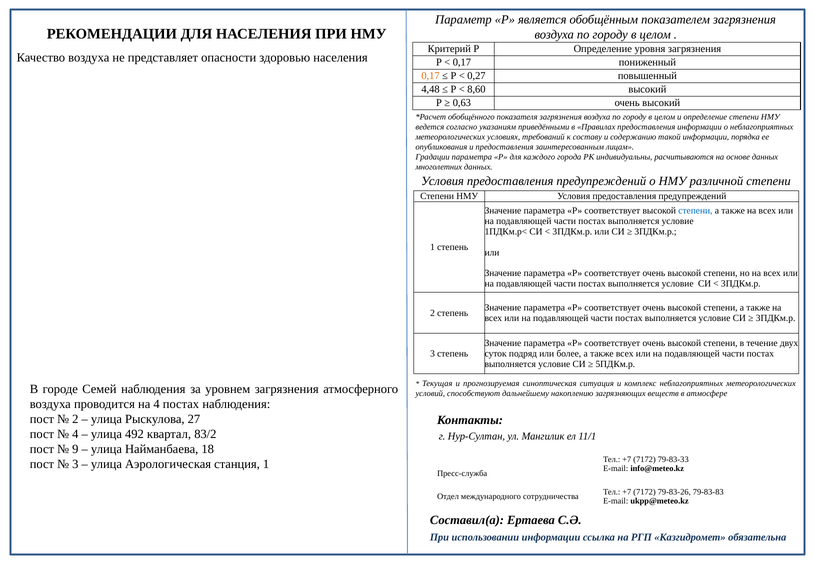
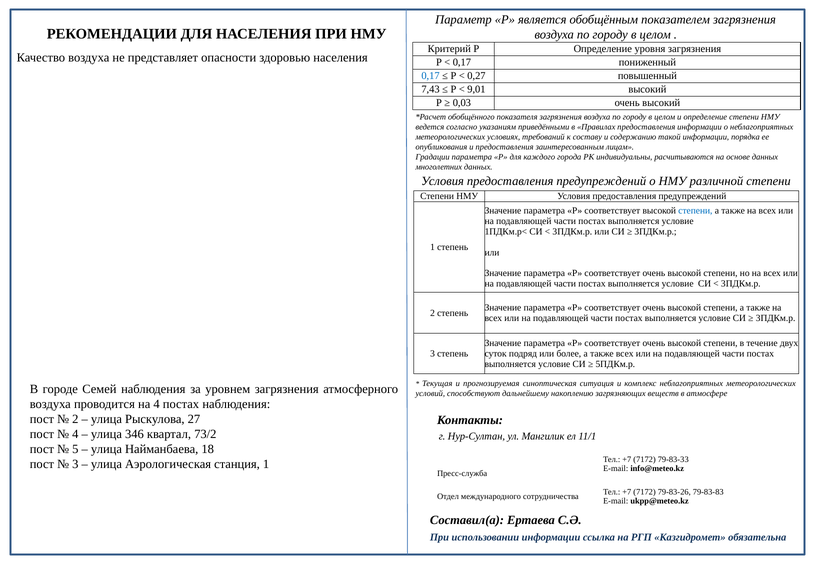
0,17 at (431, 76) colour: orange -> blue
4,48: 4,48 -> 7,43
8,60: 8,60 -> 9,01
0,63: 0,63 -> 0,03
492: 492 -> 346
83/2: 83/2 -> 73/2
9: 9 -> 5
